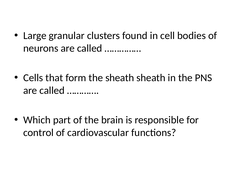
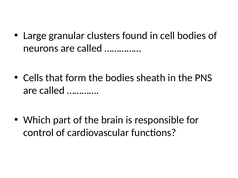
the sheath: sheath -> bodies
